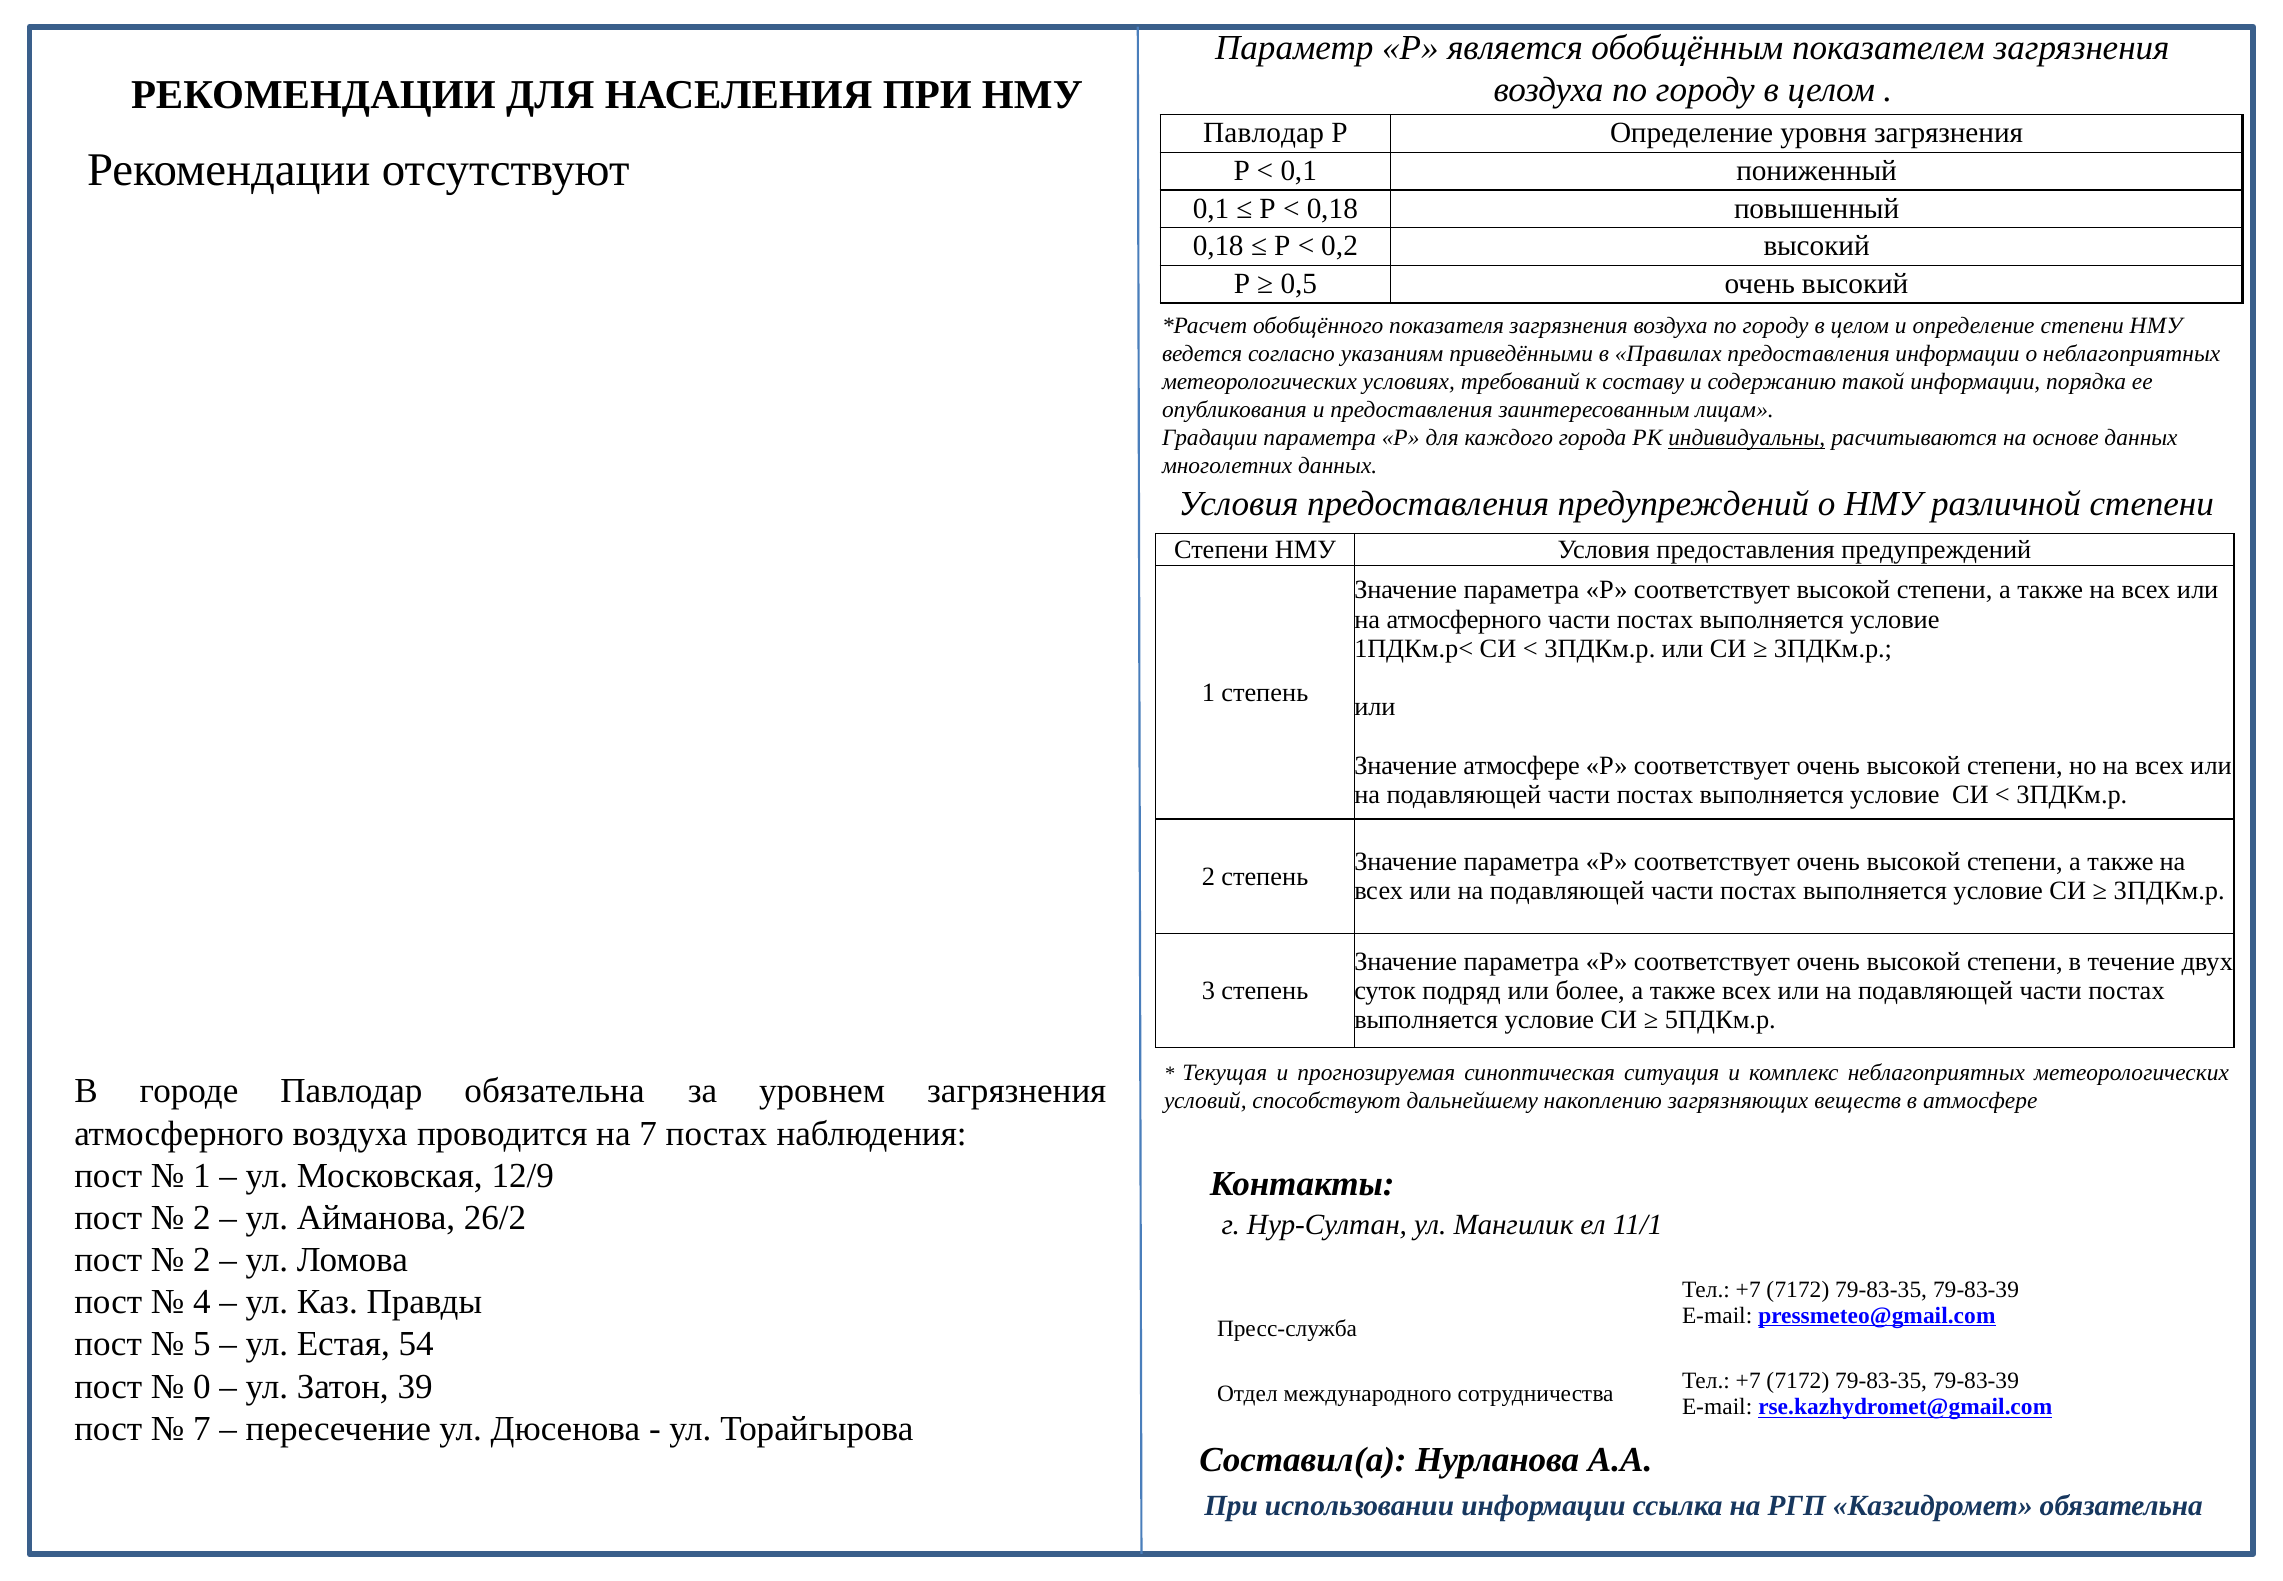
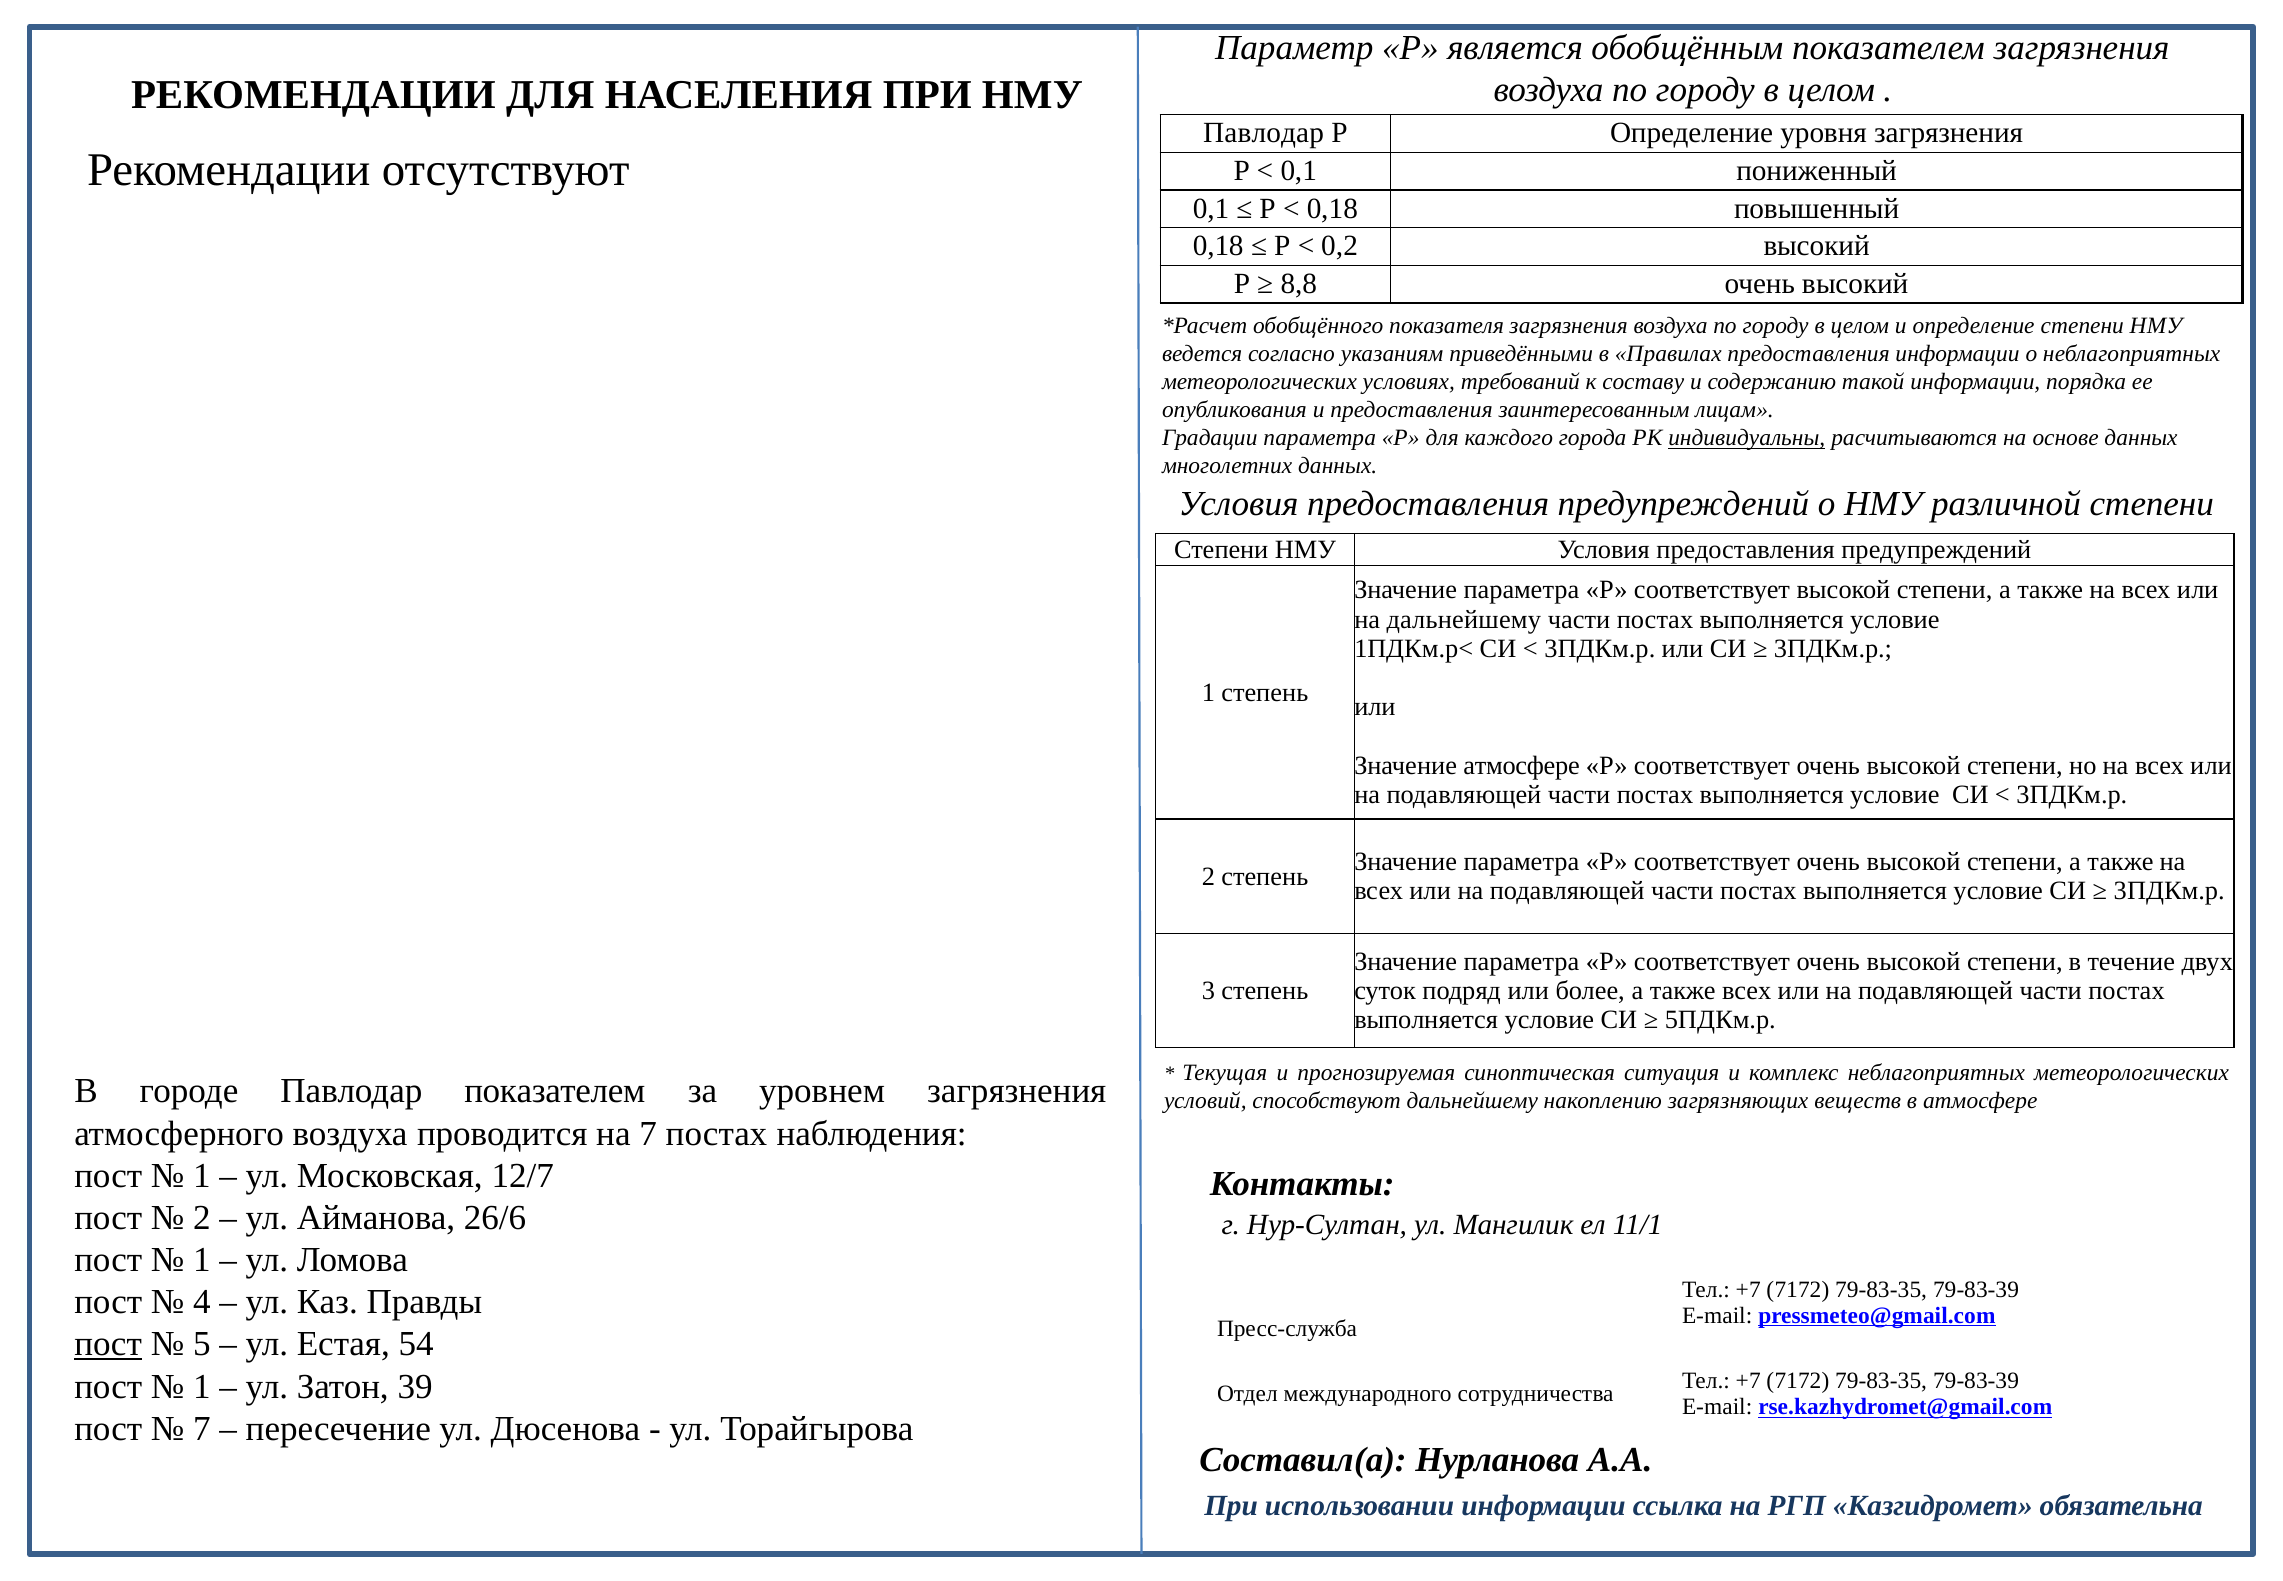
0,5: 0,5 -> 8,8
на атмосферного: атмосферного -> дальнейшему
Павлодар обязательна: обязательна -> показателем
12/9: 12/9 -> 12/7
26/2: 26/2 -> 26/6
2 at (202, 1260): 2 -> 1
пост at (108, 1344) underline: none -> present
0 at (202, 1386): 0 -> 1
